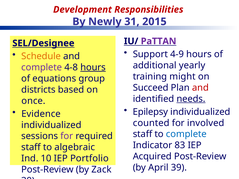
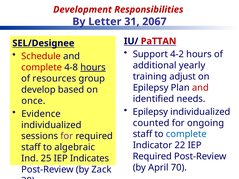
Newly: Newly -> Letter
2015: 2015 -> 2067
PaTTAN colour: purple -> red
4-9: 4-9 -> 4-2
Schedule colour: orange -> red
complete at (42, 67) colour: purple -> red
might: might -> adjust
equations: equations -> resources
Succeed at (151, 88): Succeed -> Epilepsy
districts: districts -> develop
needs underline: present -> none
involved: involved -> ongoing
83: 83 -> 22
Acquired at (152, 157): Acquired -> Required
10: 10 -> 25
Portfolio: Portfolio -> Indicates
39: 39 -> 70
